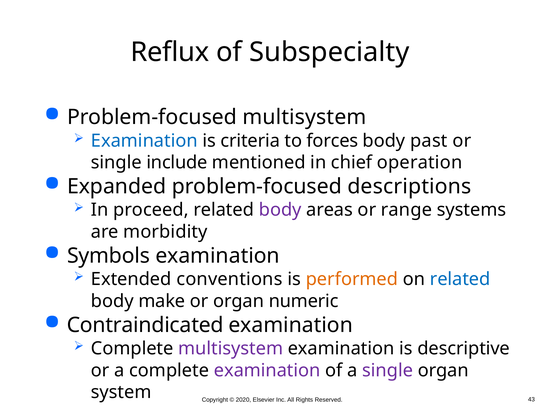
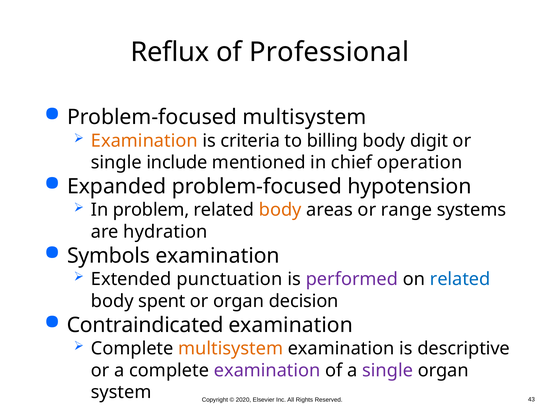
Subspecialty: Subspecialty -> Professional
Examination at (144, 141) colour: blue -> orange
forces: forces -> billing
past: past -> digit
descriptions: descriptions -> hypotension
proceed: proceed -> problem
body at (280, 210) colour: purple -> orange
morbidity: morbidity -> hydration
conventions: conventions -> punctuation
performed colour: orange -> purple
make: make -> spent
numeric: numeric -> decision
multisystem at (231, 349) colour: purple -> orange
